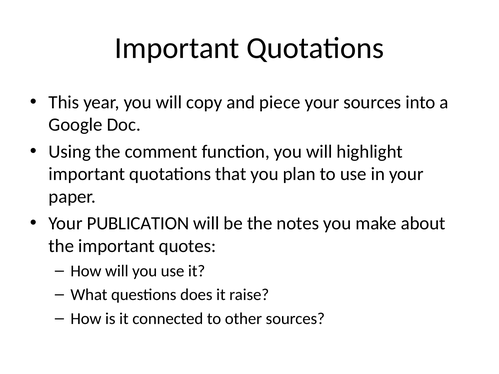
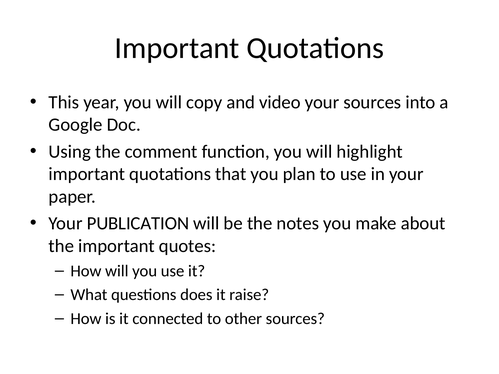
piece: piece -> video
